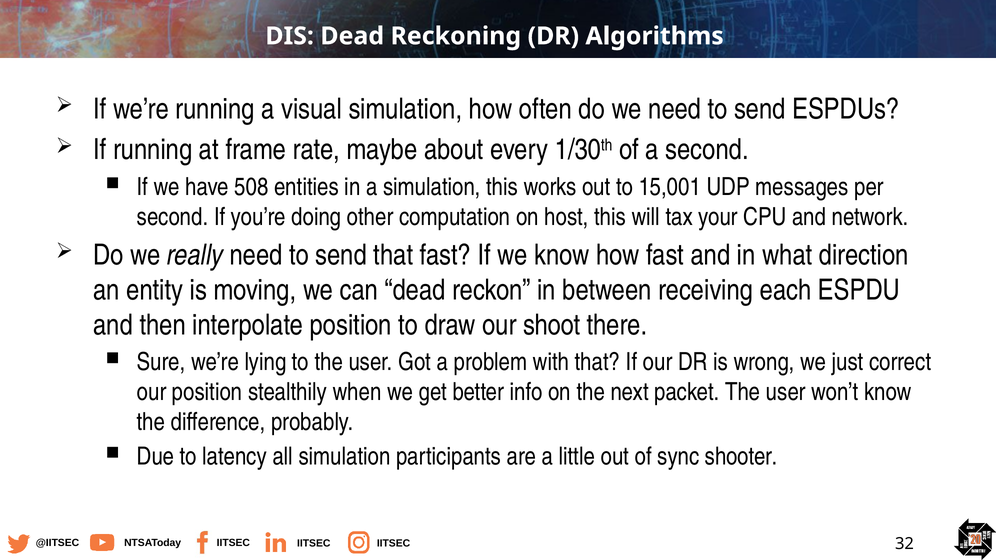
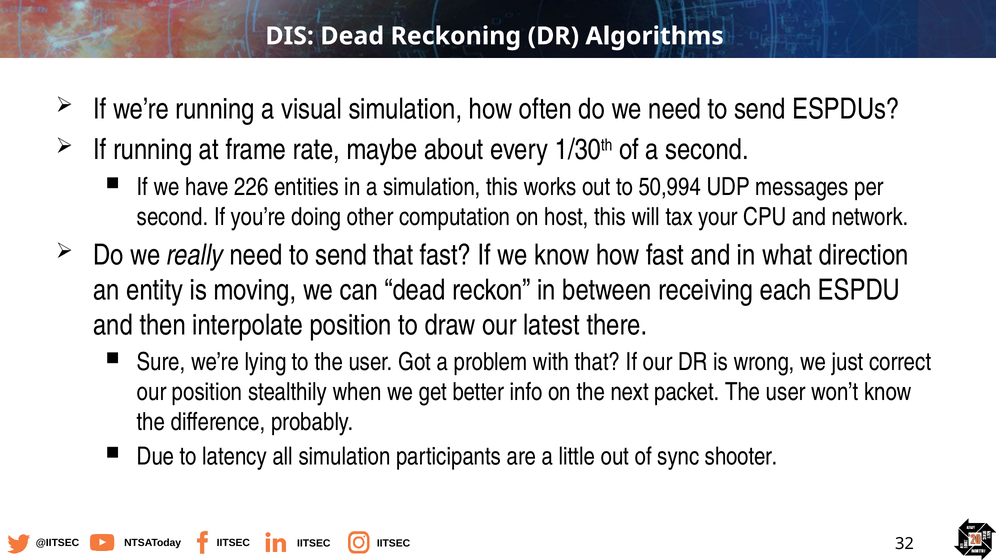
508: 508 -> 226
15,001: 15,001 -> 50,994
shoot: shoot -> latest
